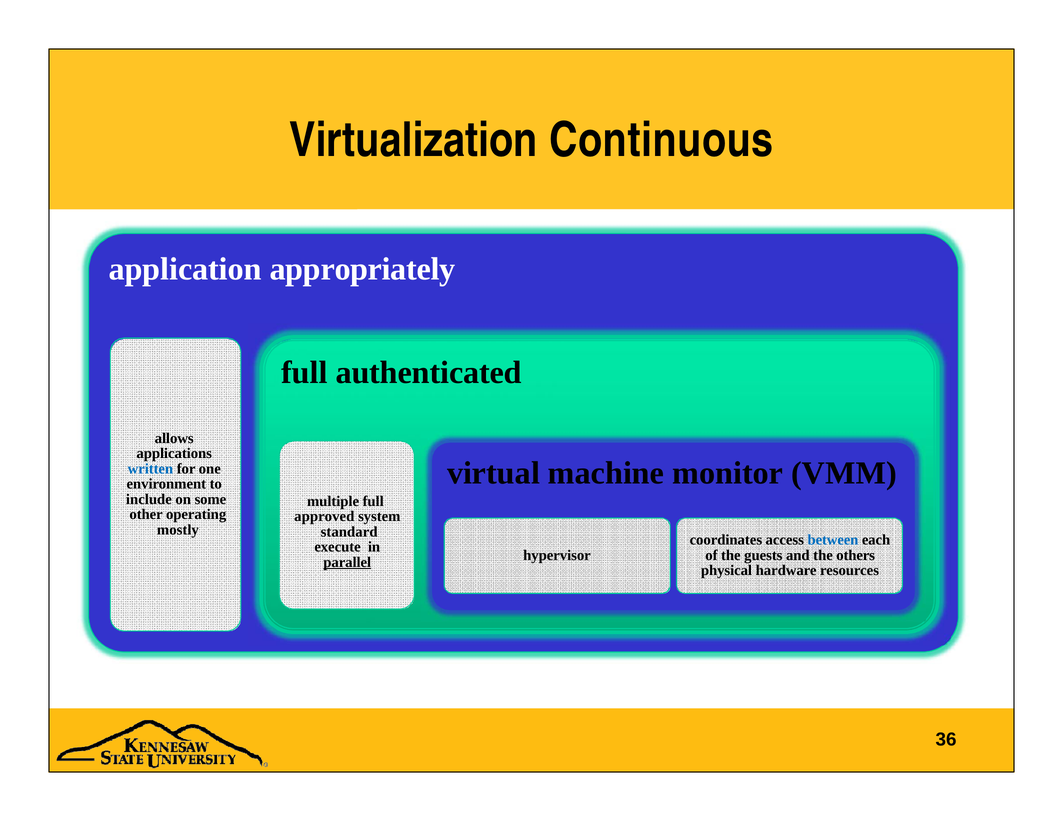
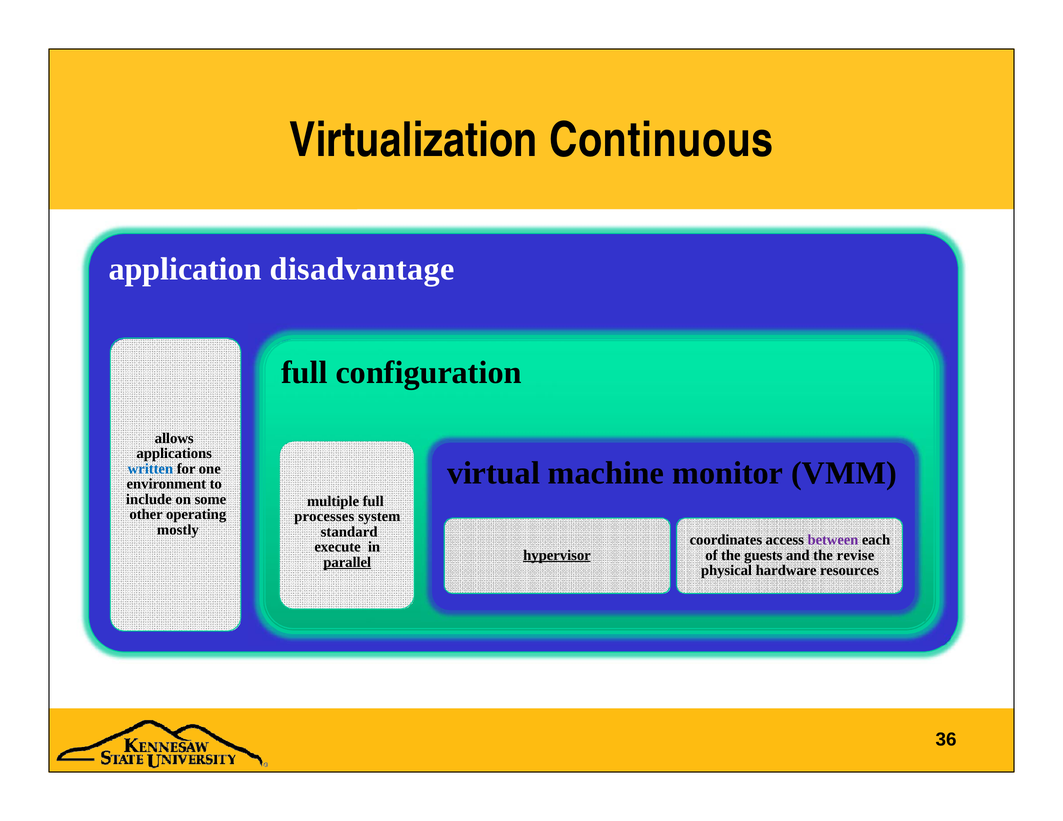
appropriately: appropriately -> disadvantage
authenticated: authenticated -> configuration
approved: approved -> processes
between colour: blue -> purple
others: others -> revise
hypervisor underline: none -> present
